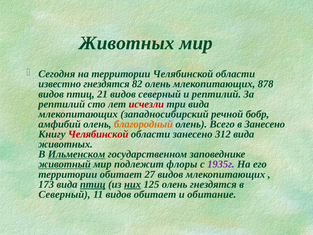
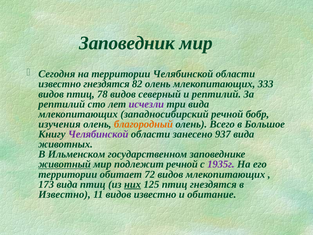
Животных at (127, 43): Животных -> Заповедник
878: 878 -> 333
21: 21 -> 78
исчезли colour: red -> purple
амфибий: амфибий -> изучения
в Занесено: Занесено -> Большое
Челябинской at (98, 134) colour: red -> purple
312: 312 -> 937
Ильменском underline: present -> none
подлежит флоры: флоры -> речной
27: 27 -> 72
птиц at (93, 184) underline: present -> none
125 олень: олень -> птиц
Северный at (64, 194): Северный -> Известно
видов обитает: обитает -> известно
